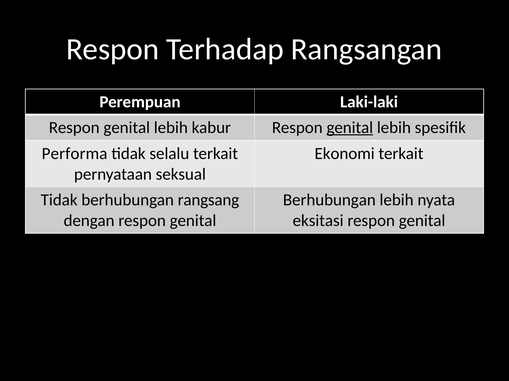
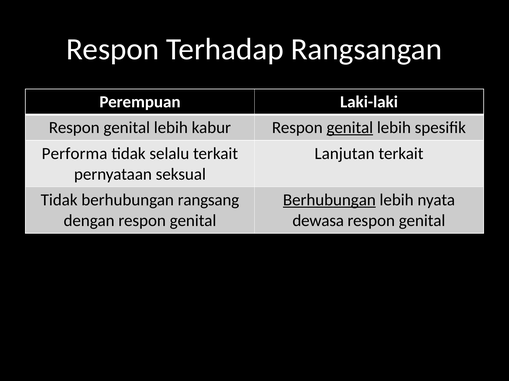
Ekonomi: Ekonomi -> Lanjutan
Berhubungan at (329, 200) underline: none -> present
eksitasi: eksitasi -> dewasa
